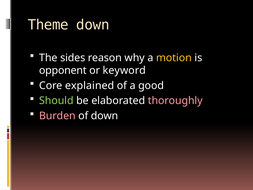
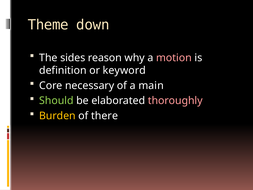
motion colour: yellow -> pink
opponent: opponent -> definition
explained: explained -> necessary
good: good -> main
Burden colour: pink -> yellow
of down: down -> there
